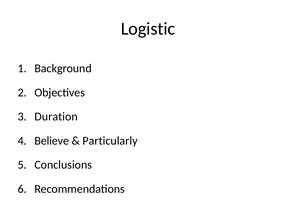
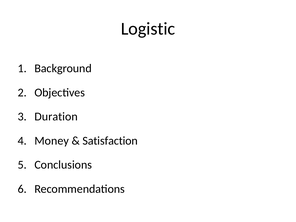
Believe: Believe -> Money
Particularly: Particularly -> Satisfaction
